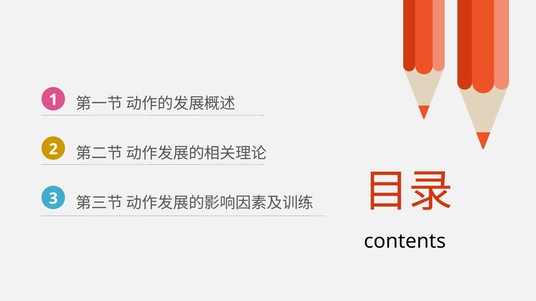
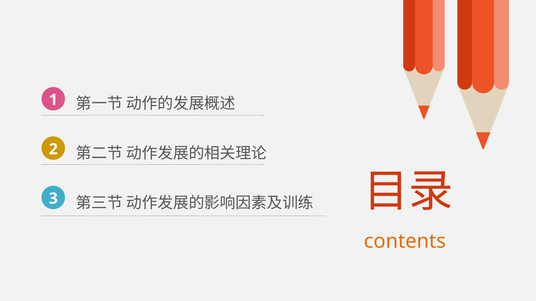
contents colour: black -> orange
